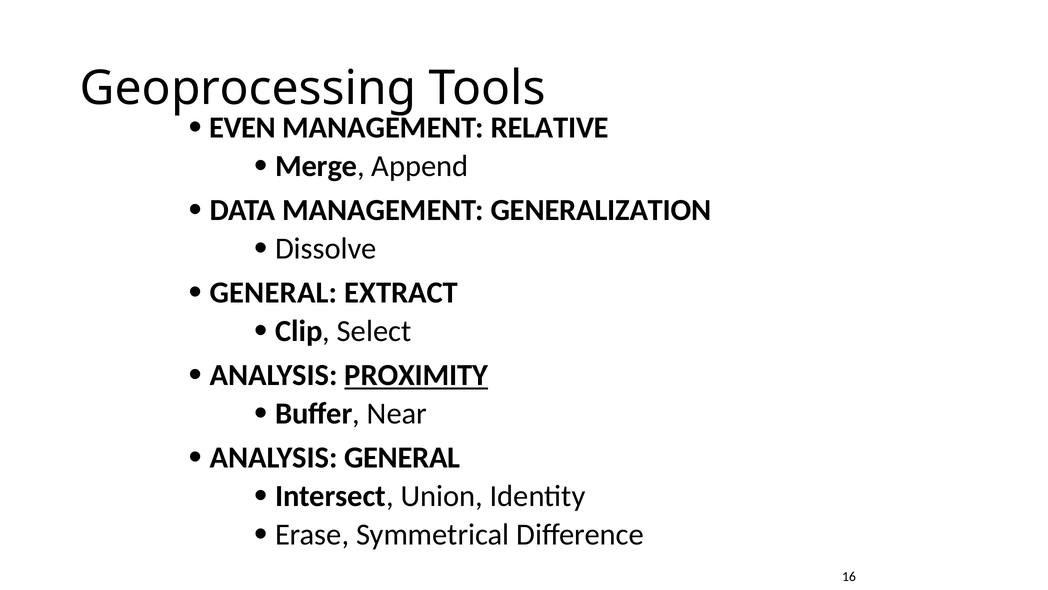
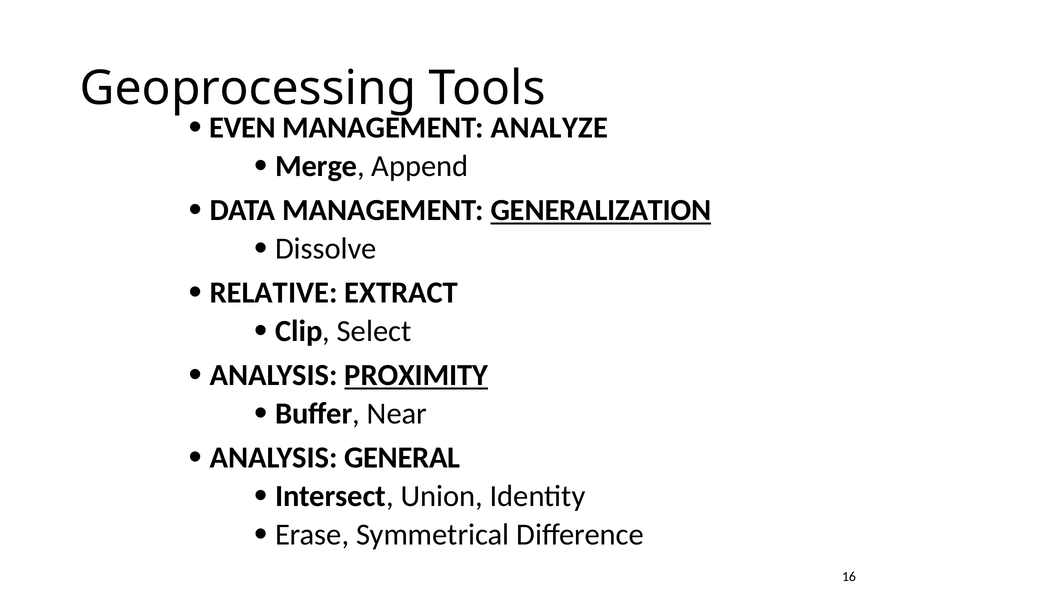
RELATIVE: RELATIVE -> ANALYZE
GENERALIZATION underline: none -> present
GENERAL at (273, 293): GENERAL -> RELATIVE
